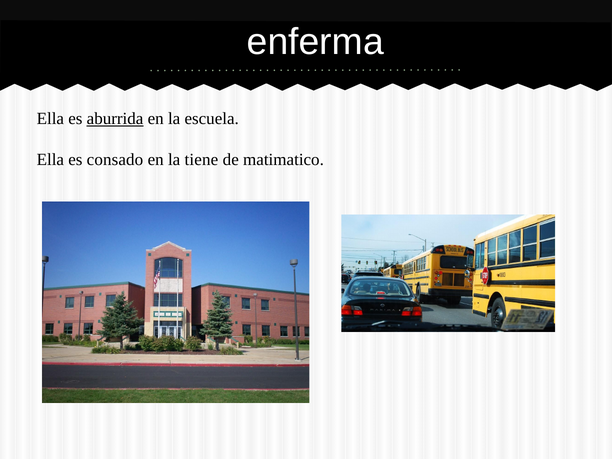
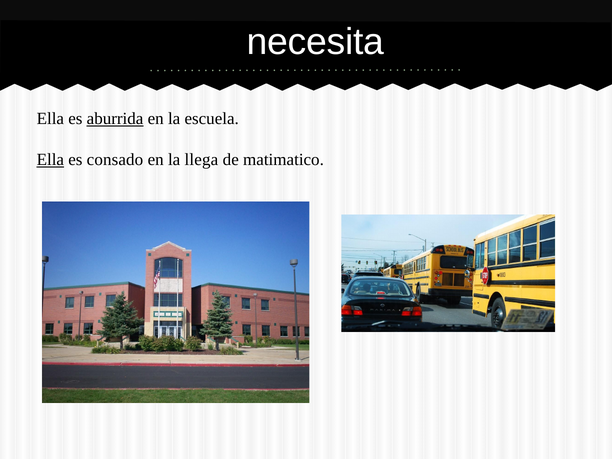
enferma: enferma -> necesita
Ella at (50, 160) underline: none -> present
tiene: tiene -> llega
